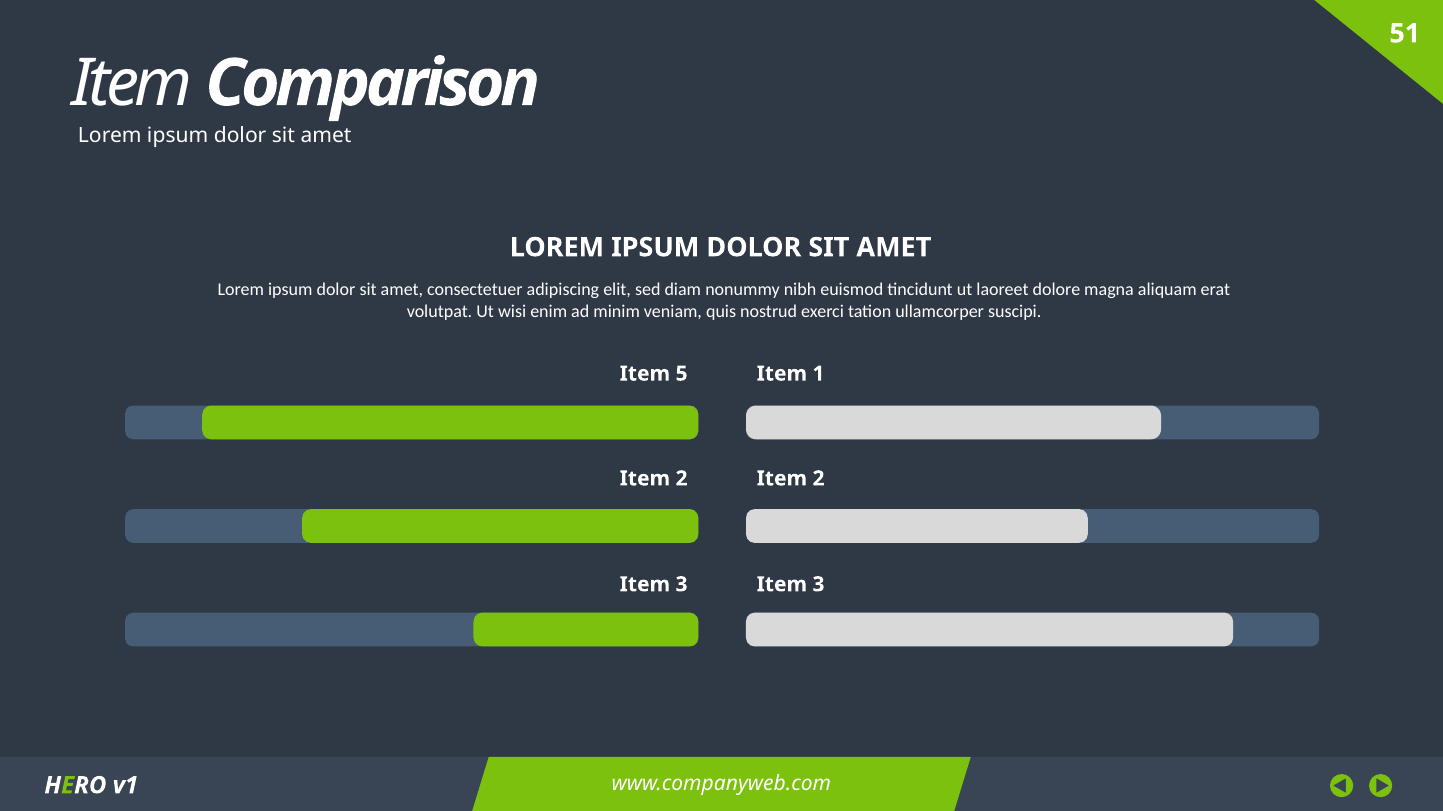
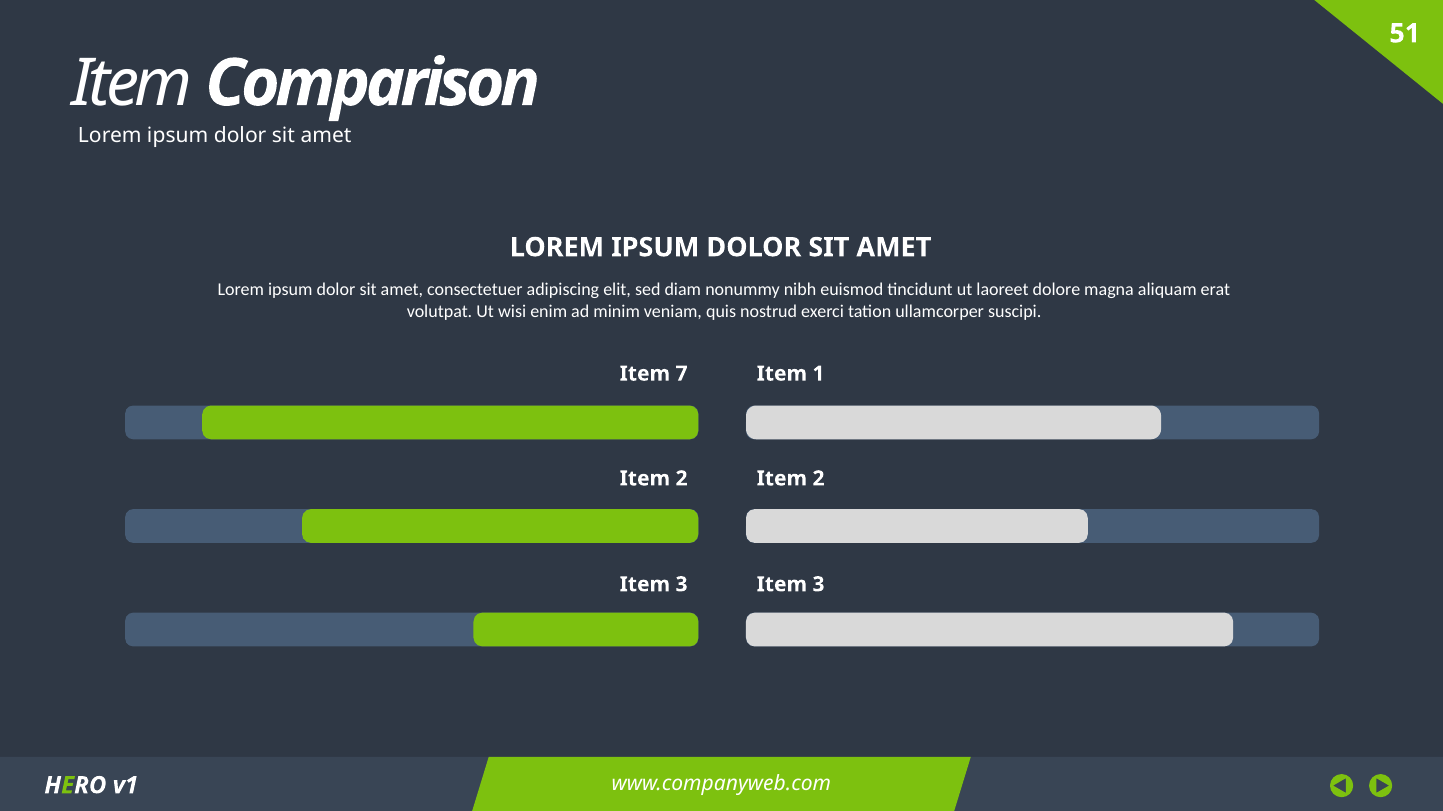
5: 5 -> 7
